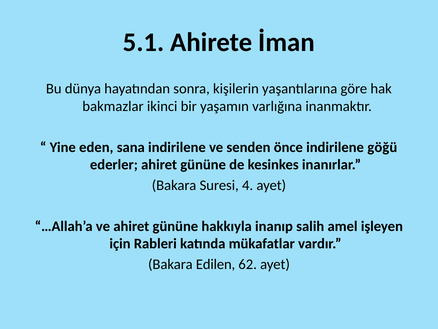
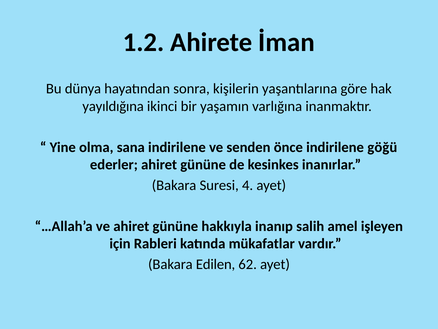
5.1: 5.1 -> 1.2
bakmazlar: bakmazlar -> yayıldığına
eden: eden -> olma
